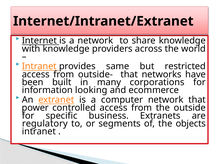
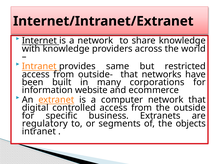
looking: looking -> website
power: power -> digital
